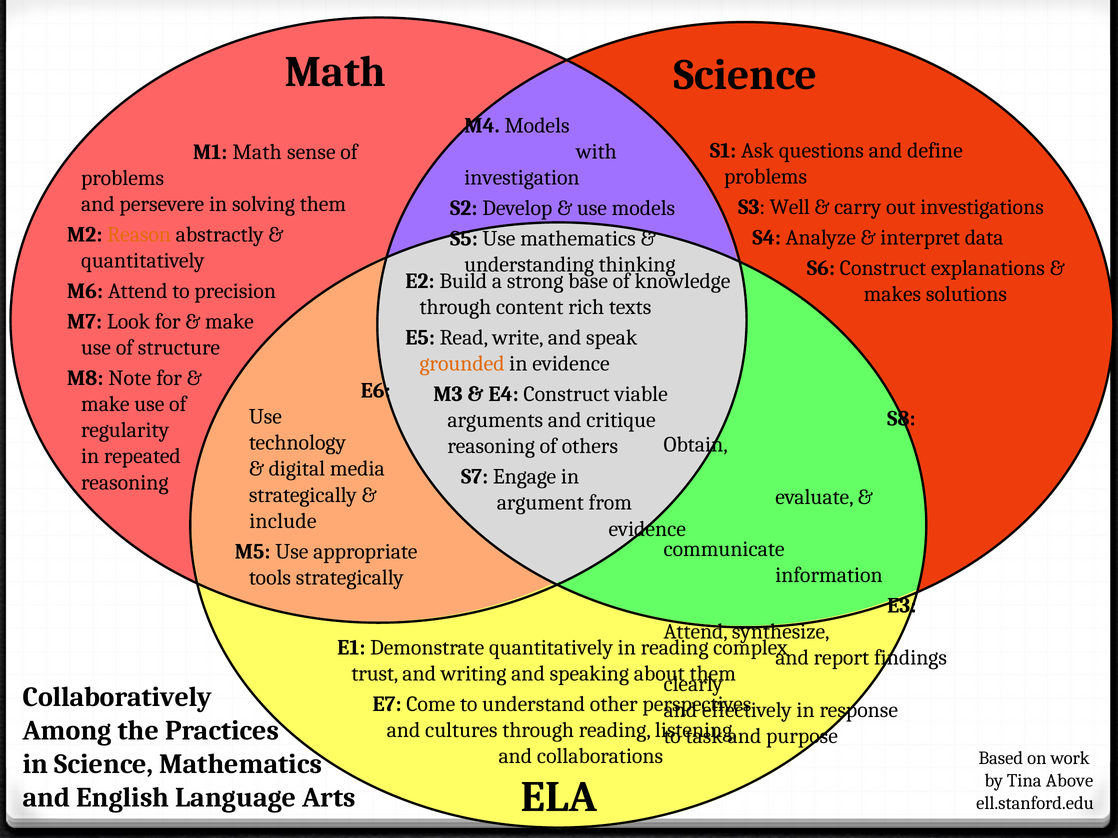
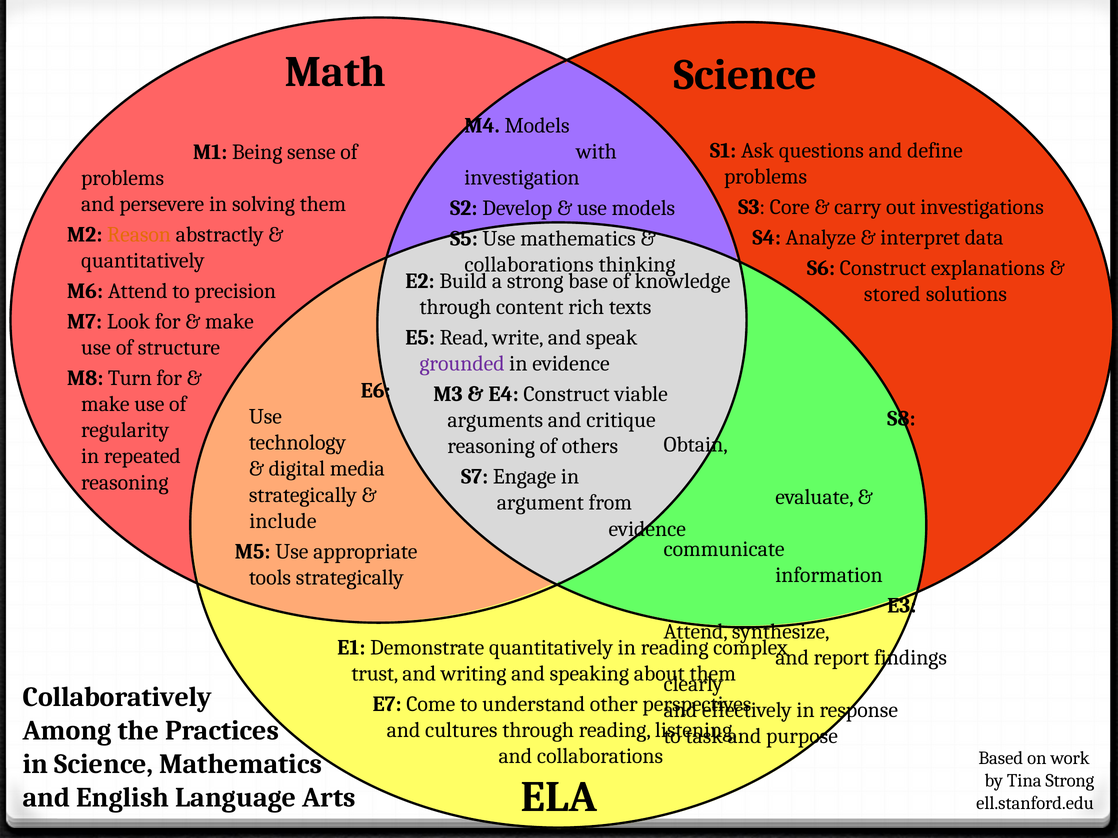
M1 Math: Math -> Being
Well: Well -> Core
understanding at (529, 265): understanding -> collaborations
makes: makes -> stored
grounded colour: orange -> purple
Note: Note -> Turn
Tina Above: Above -> Strong
